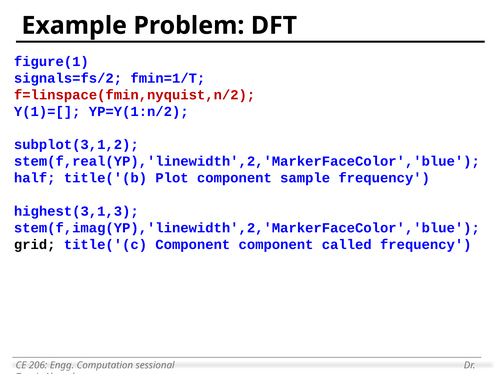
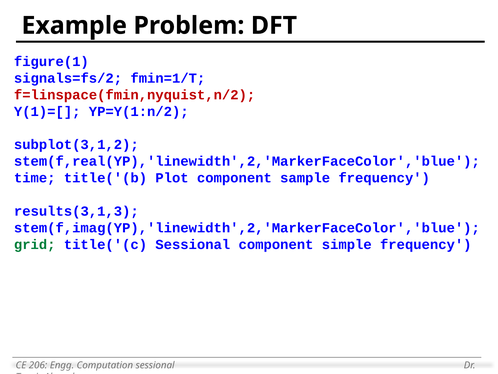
half: half -> time
highest(3,1,3: highest(3,1,3 -> results(3,1,3
grid colour: black -> green
title('(c Component: Component -> Sessional
called: called -> simple
